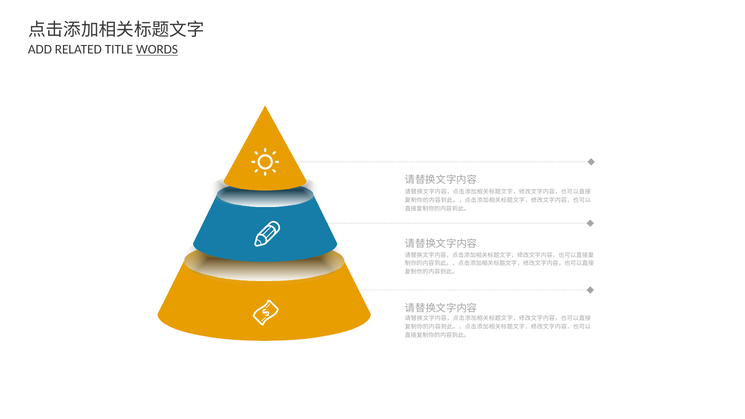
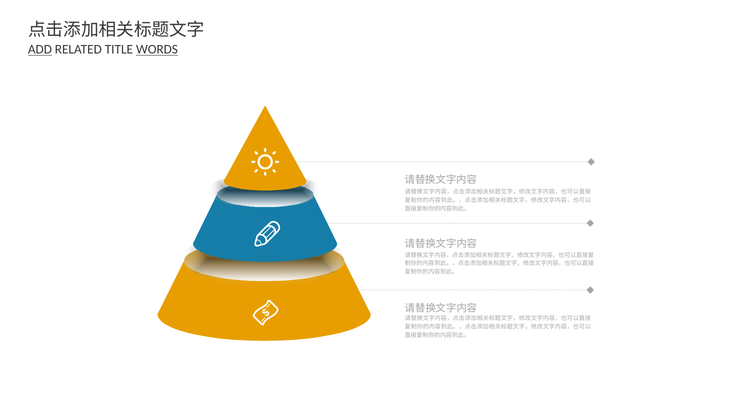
ADD underline: none -> present
